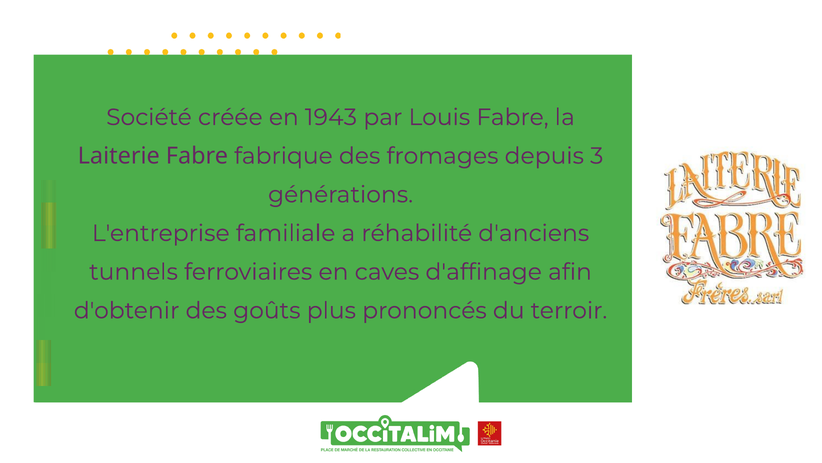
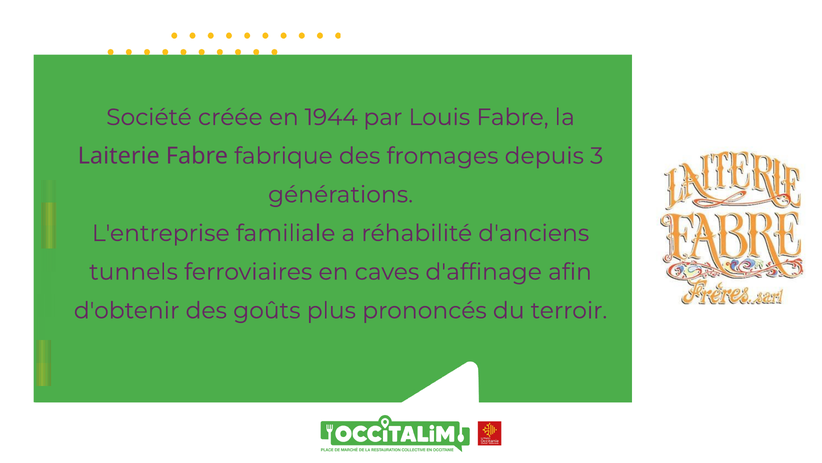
1943: 1943 -> 1944
